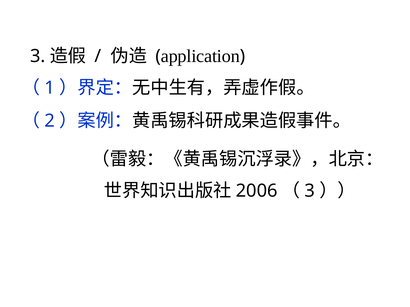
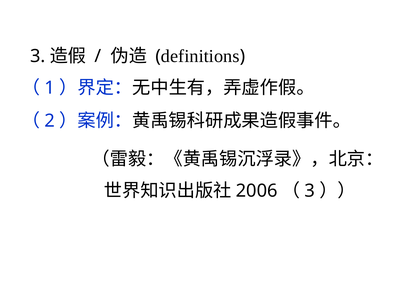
application: application -> definitions
